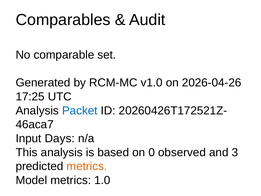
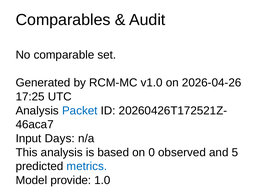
3: 3 -> 5
metrics at (87, 166) colour: orange -> blue
Model metrics: metrics -> provide
